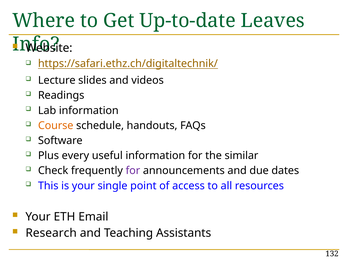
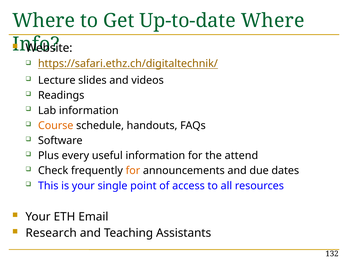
Up-to-date Leaves: Leaves -> Where
similar: similar -> attend
for at (133, 170) colour: purple -> orange
